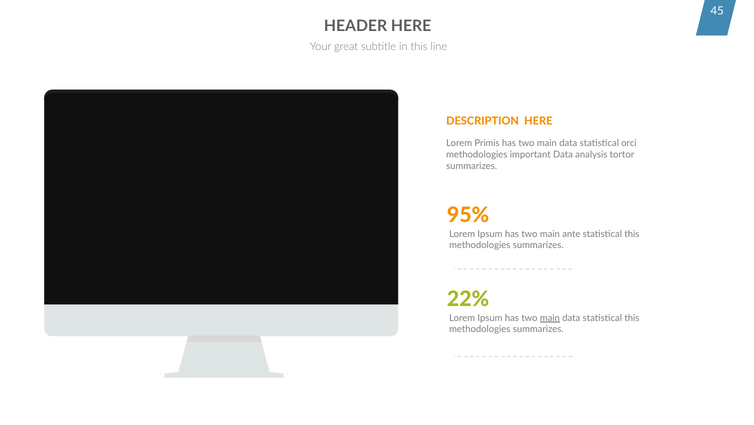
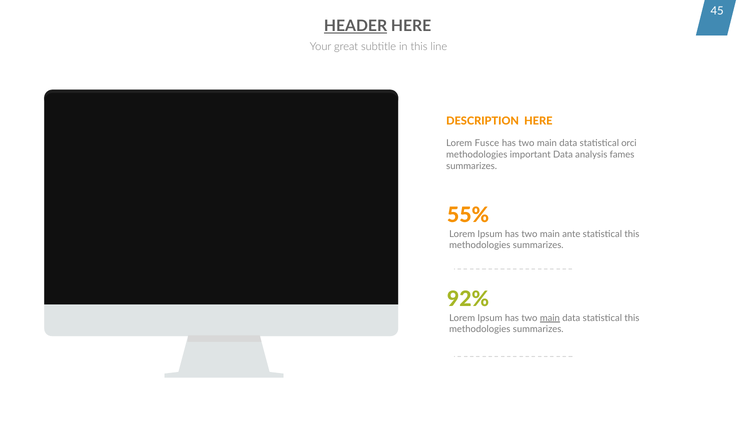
HEADER underline: none -> present
Primis: Primis -> Fusce
tortor: tortor -> fames
95%: 95% -> 55%
22%: 22% -> 92%
